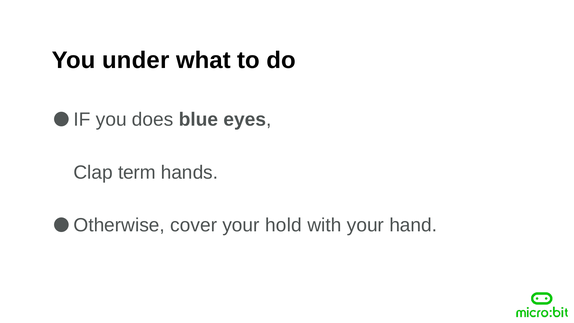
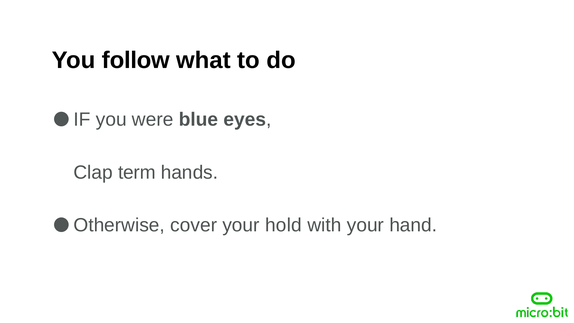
under: under -> follow
does: does -> were
